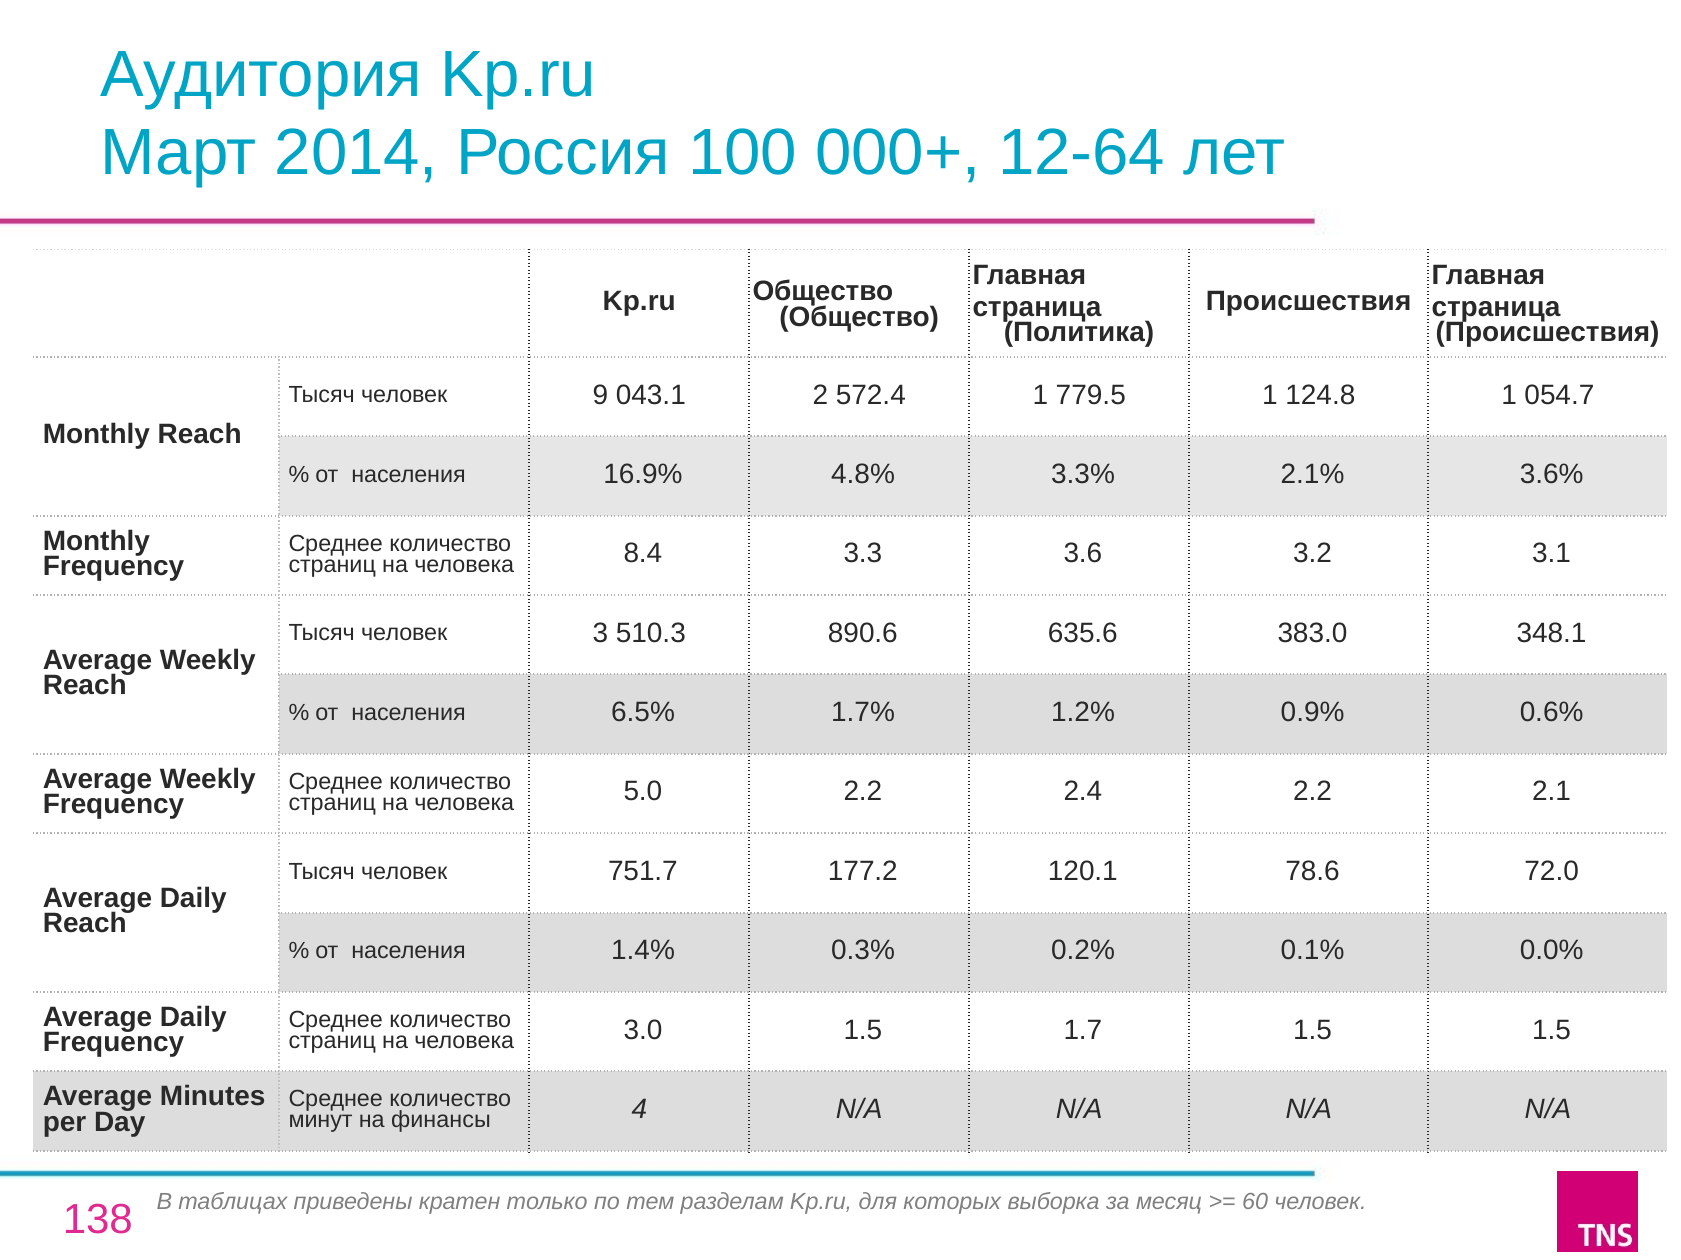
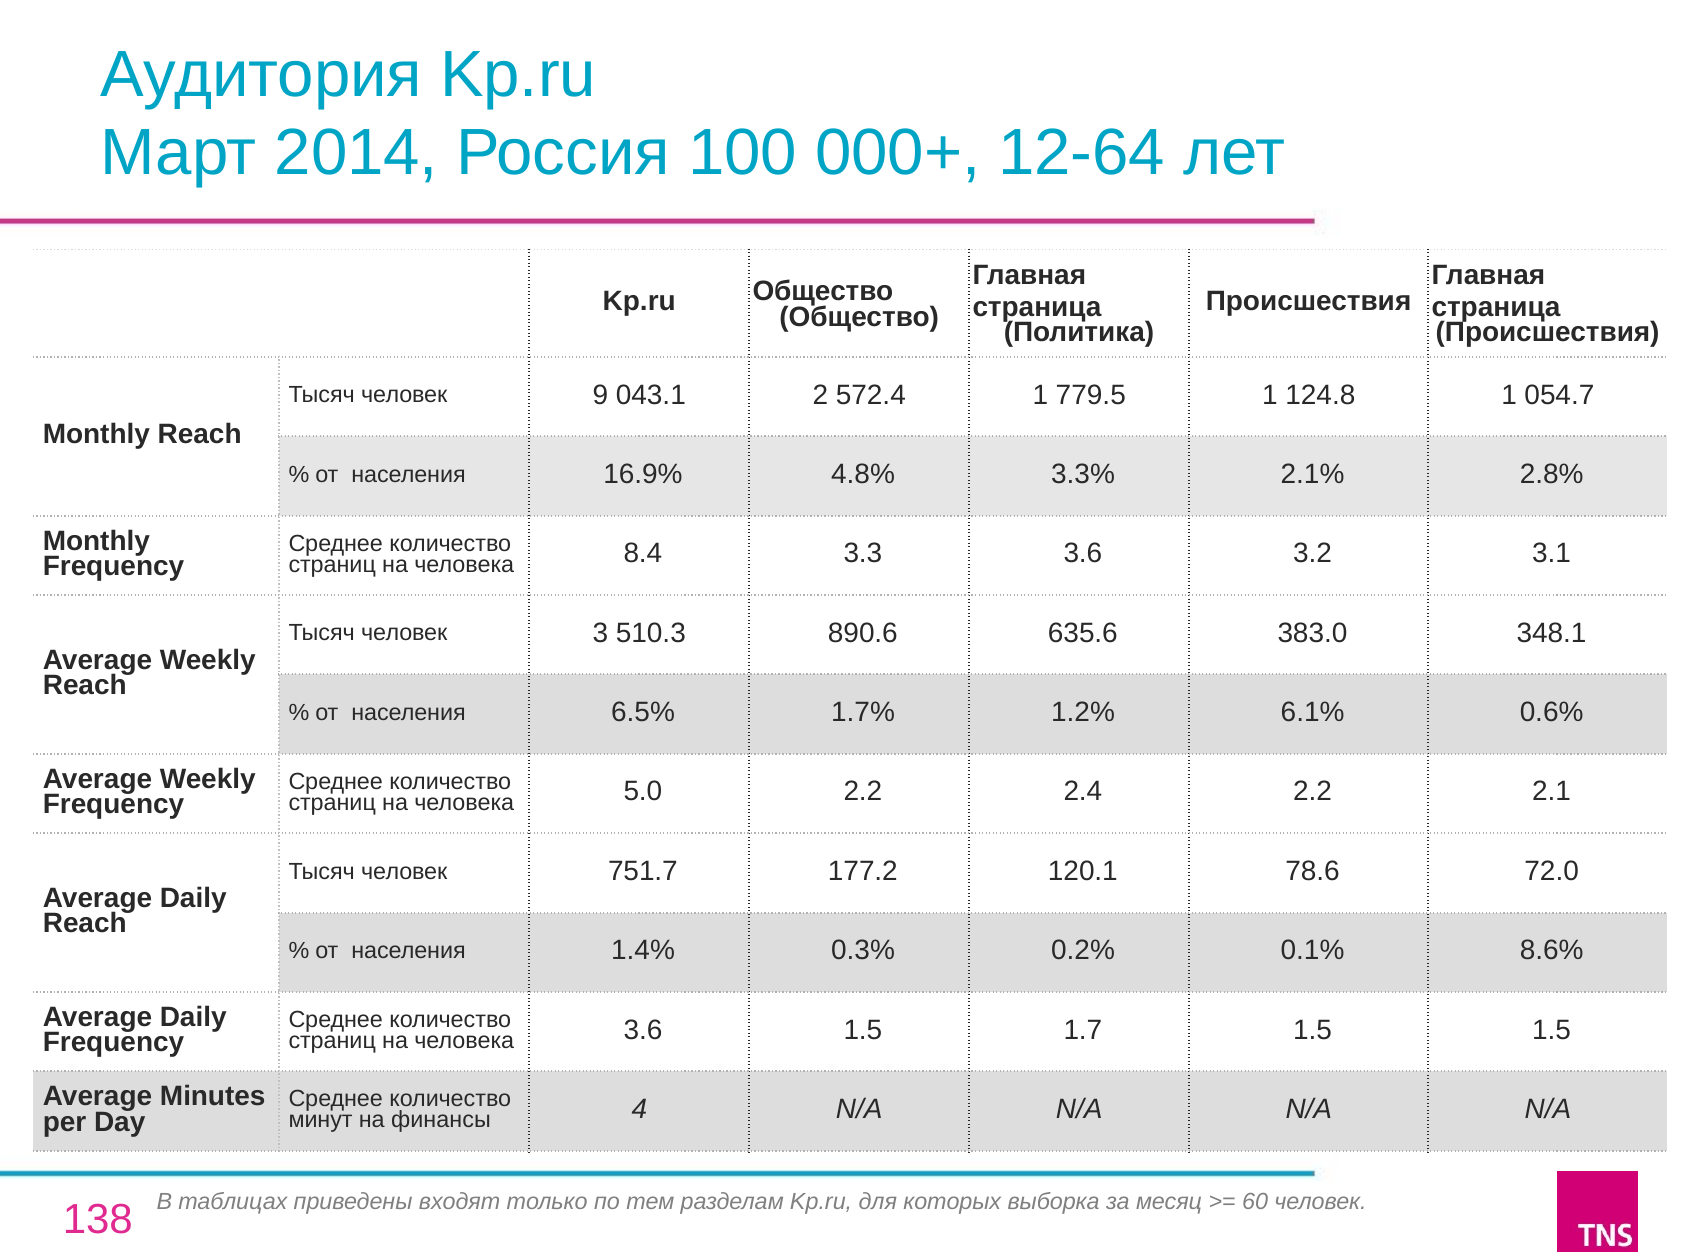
3.6%: 3.6% -> 2.8%
0.9%: 0.9% -> 6.1%
0.0%: 0.0% -> 8.6%
человека 3.0: 3.0 -> 3.6
кратен: кратен -> входят
